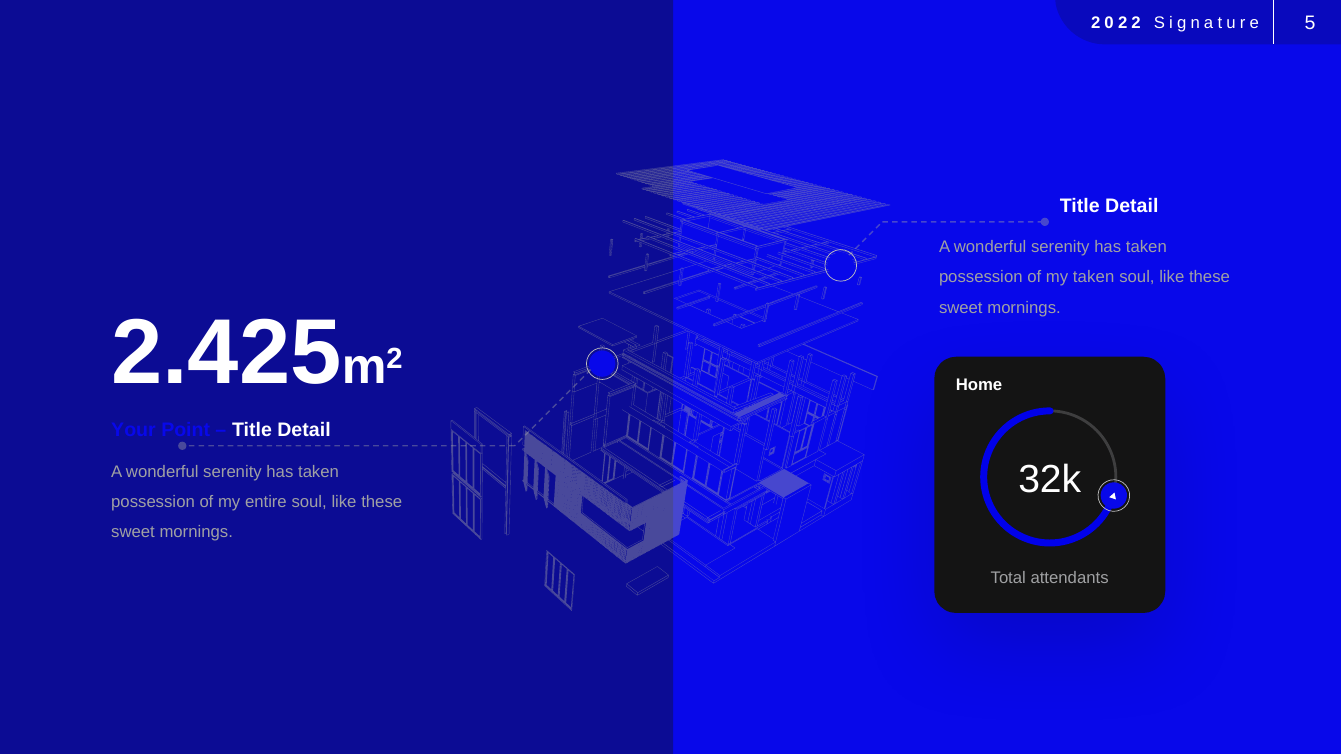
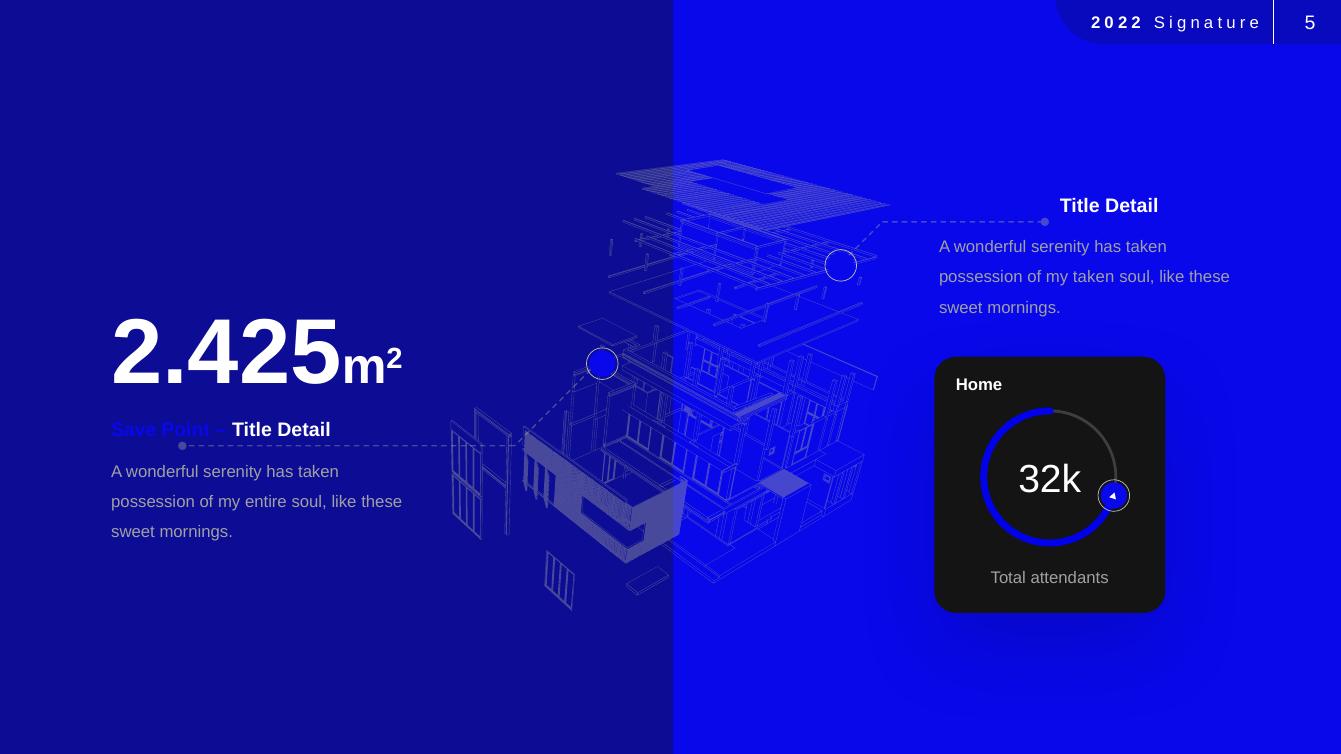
Your: Your -> Save
